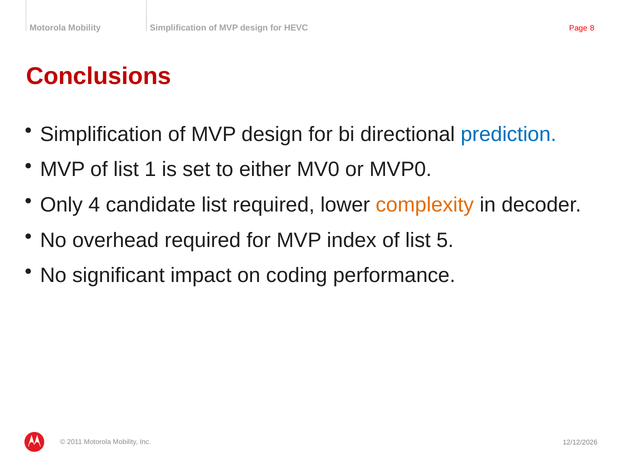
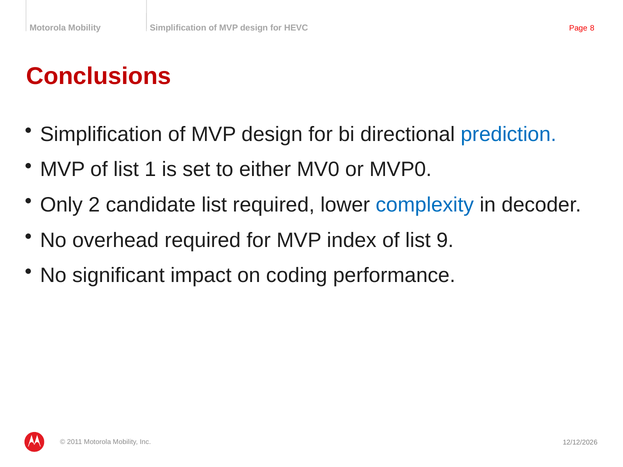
4: 4 -> 2
complexity colour: orange -> blue
5: 5 -> 9
